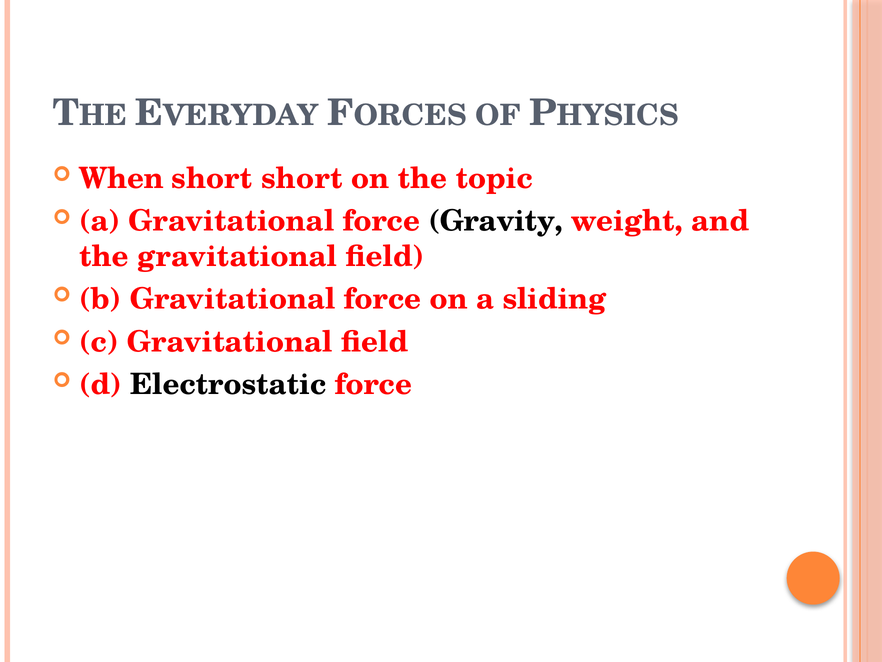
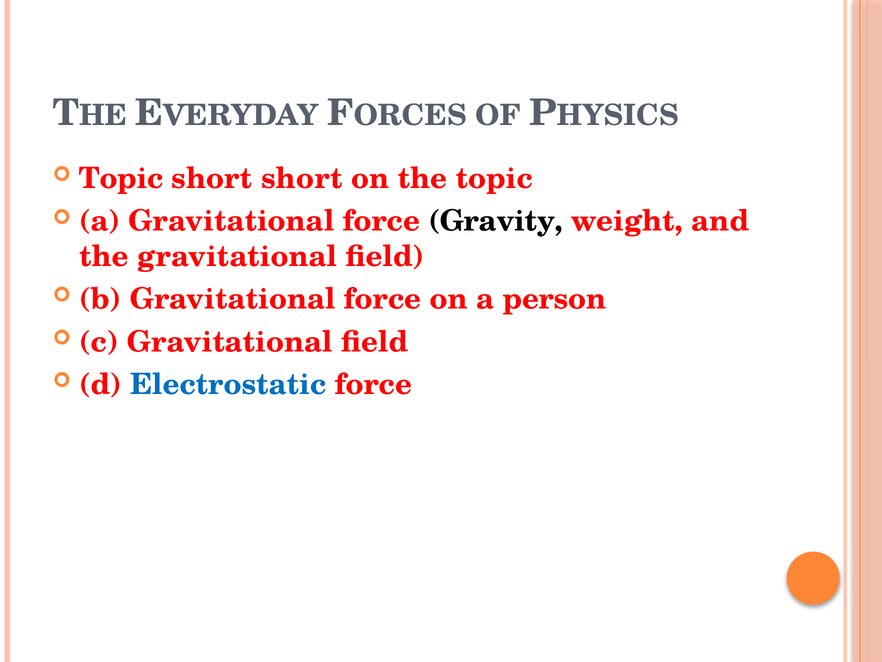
When at (121, 178): When -> Topic
sliding: sliding -> person
Electrostatic colour: black -> blue
